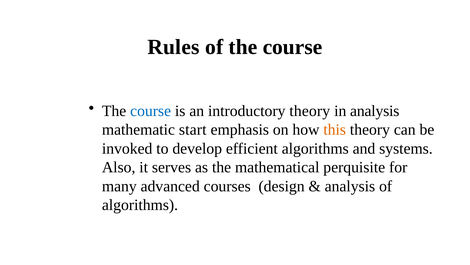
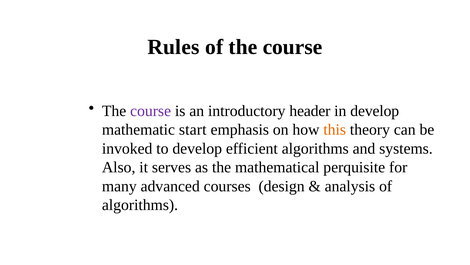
course at (151, 111) colour: blue -> purple
introductory theory: theory -> header
in analysis: analysis -> develop
